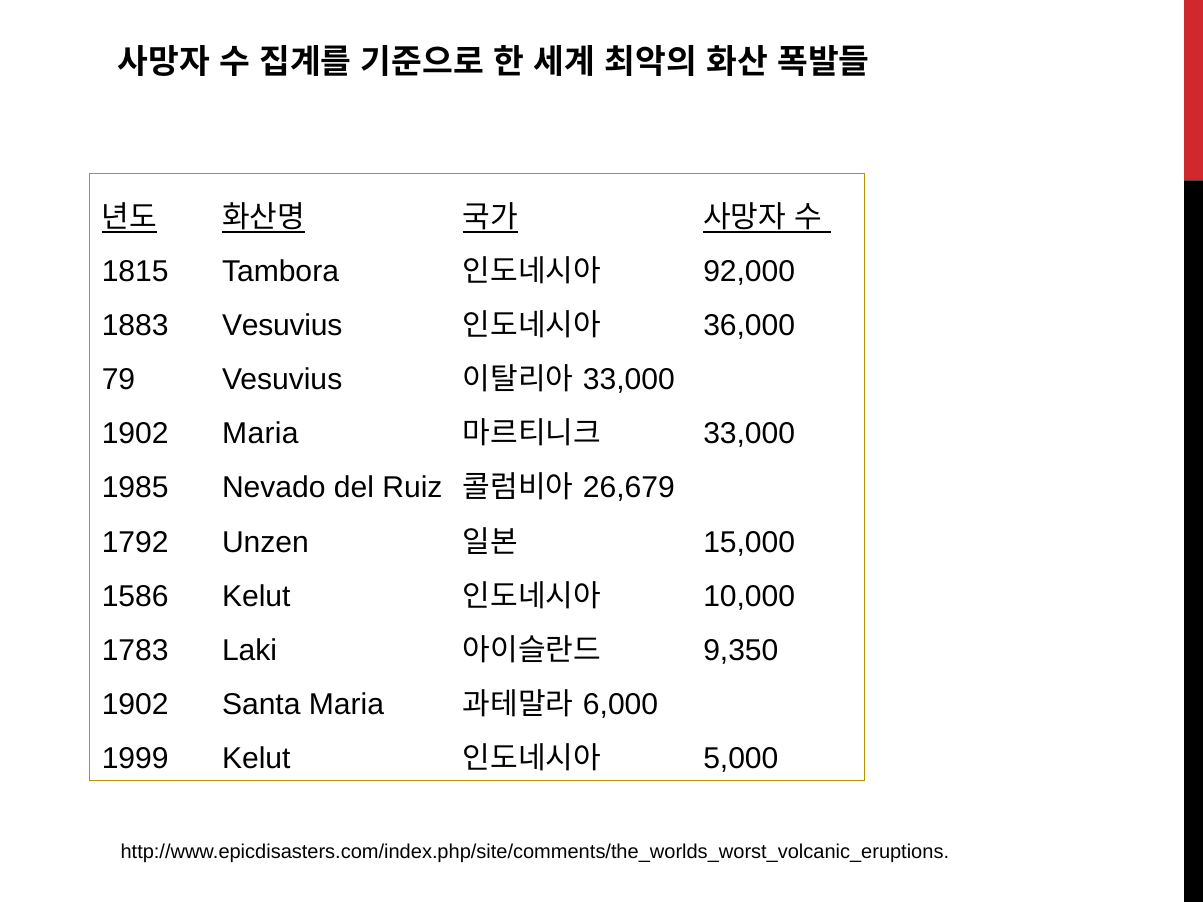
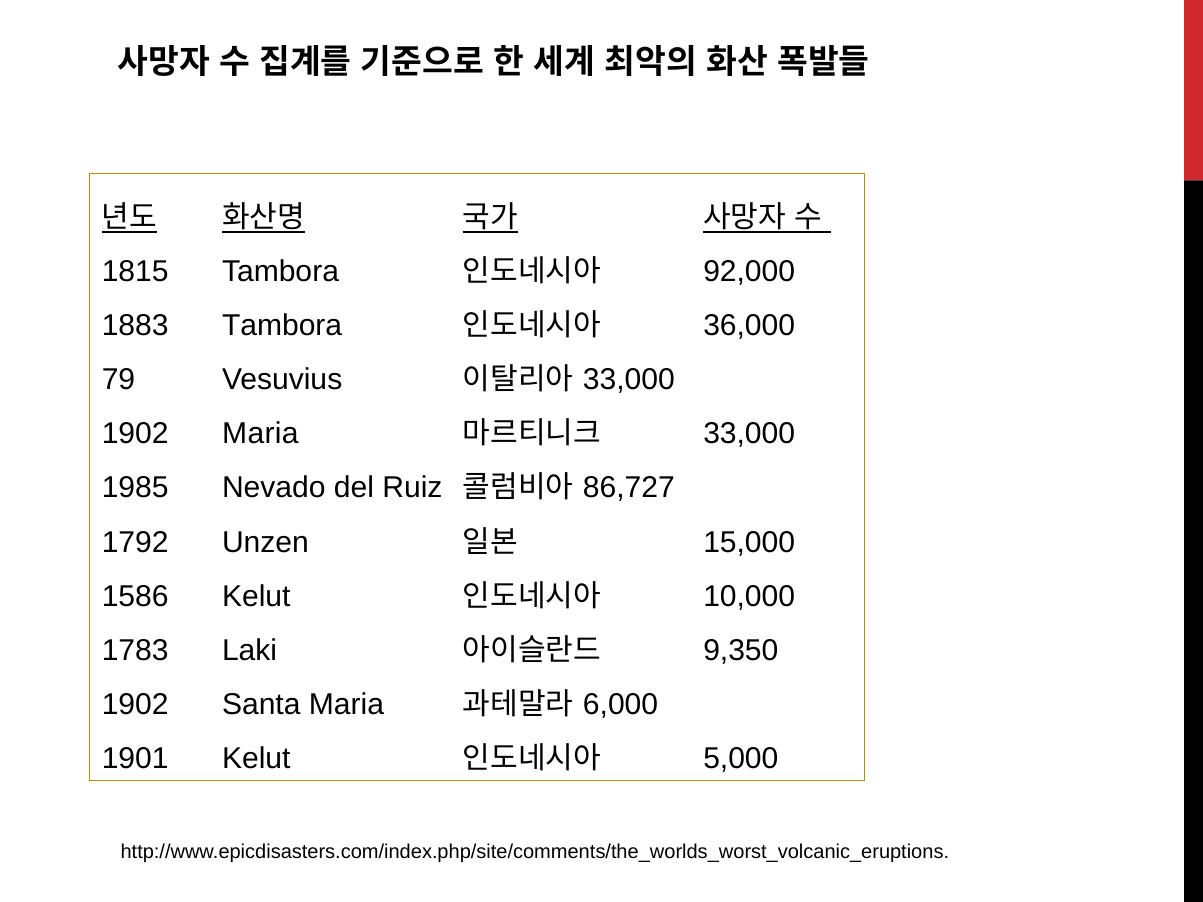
1883 Vesuvius: Vesuvius -> Tambora
26,679: 26,679 -> 86,727
1999: 1999 -> 1901
